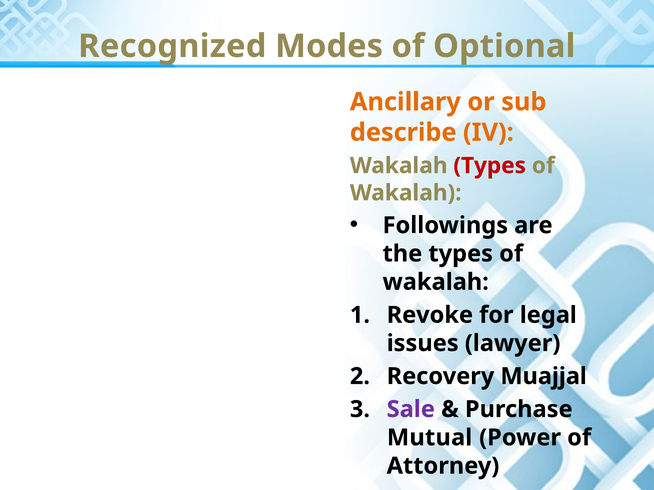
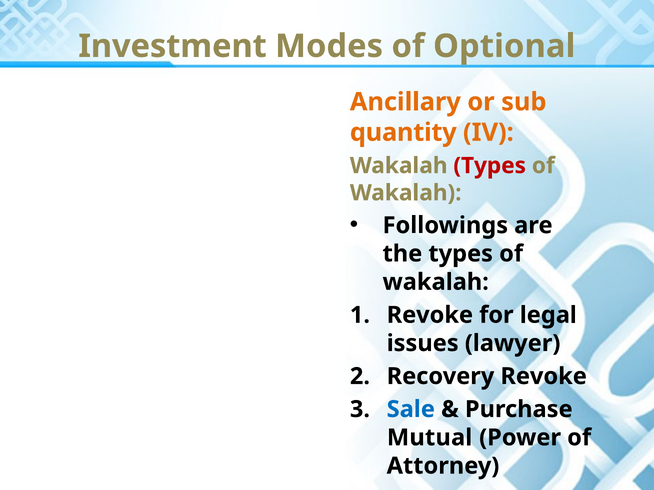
Recognized: Recognized -> Investment
describe: describe -> quantity
Recovery Muajjal: Muajjal -> Revoke
Sale colour: purple -> blue
